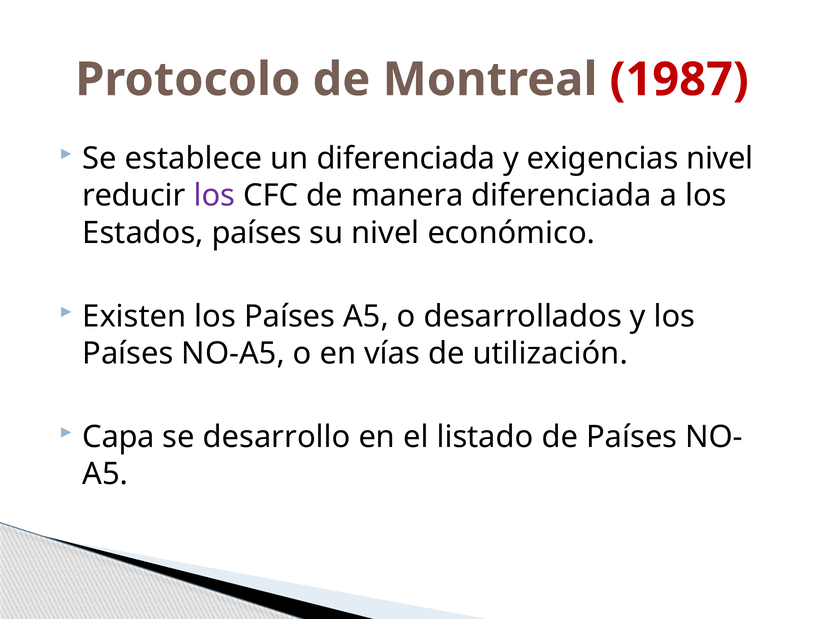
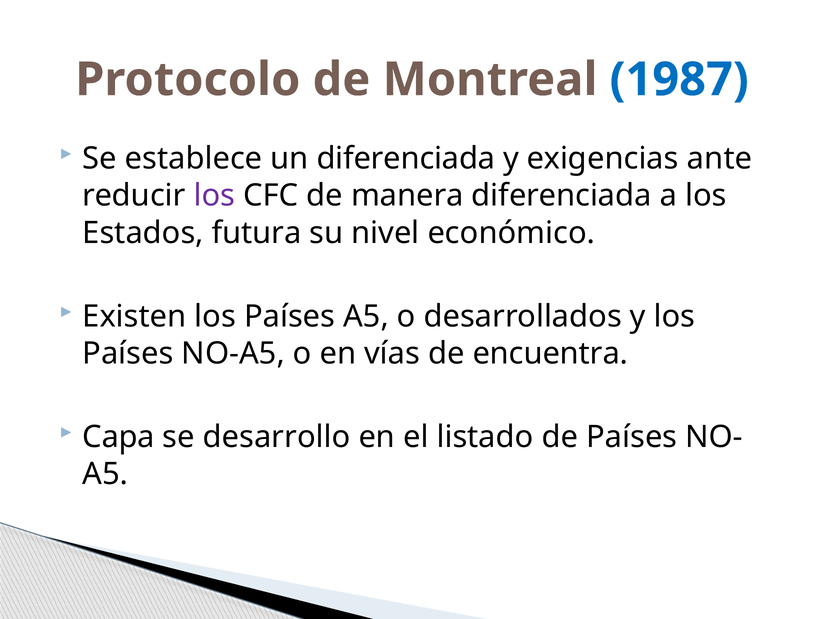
1987 colour: red -> blue
exigencias nivel: nivel -> ante
Estados países: países -> futura
utilización: utilización -> encuentra
